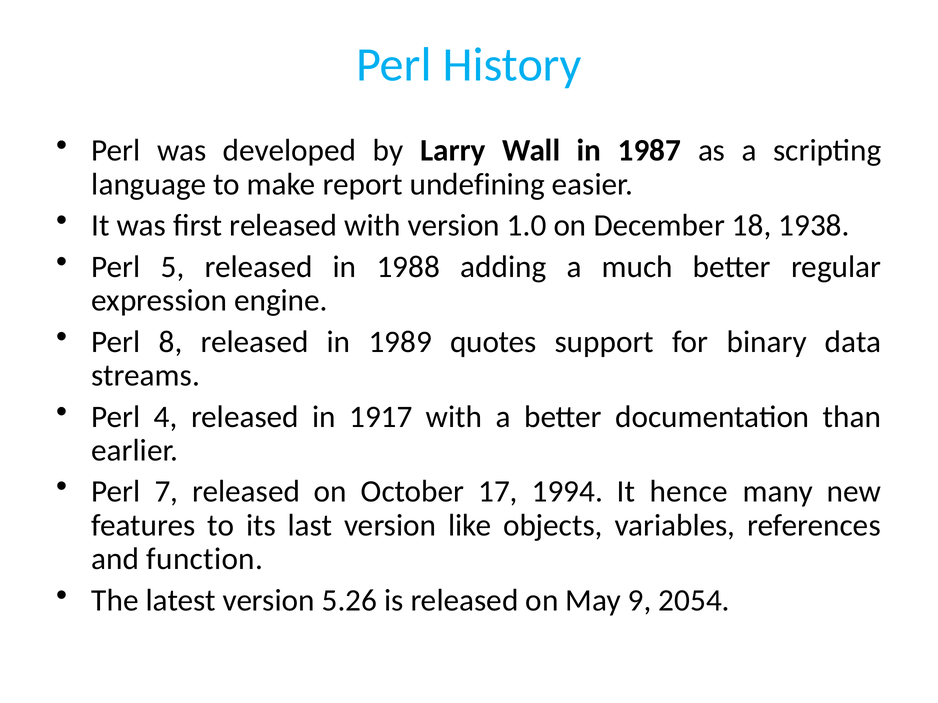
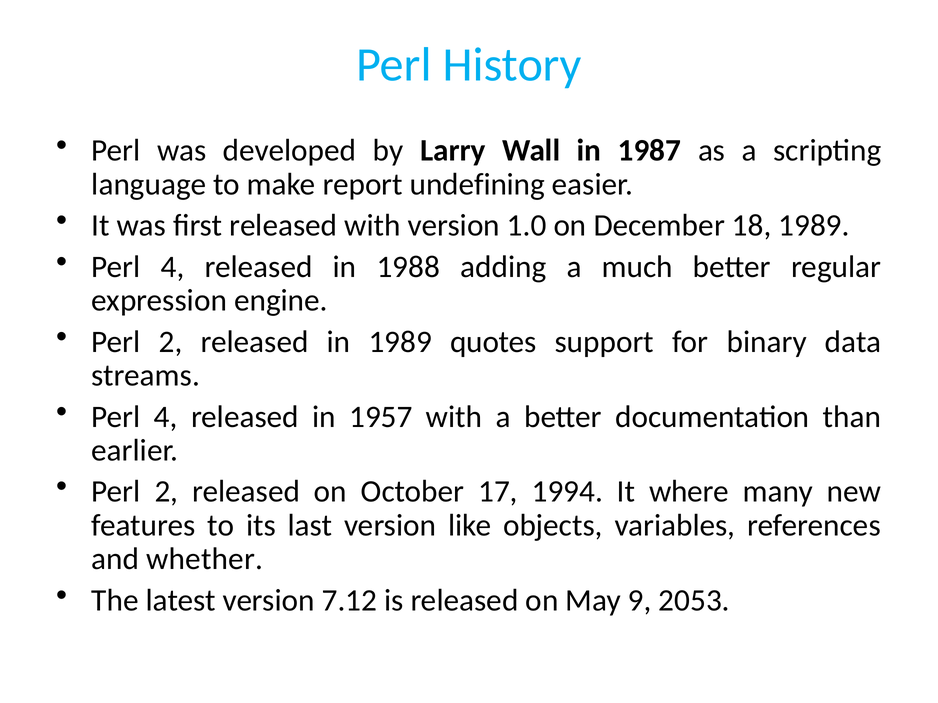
18 1938: 1938 -> 1989
5 at (173, 267): 5 -> 4
8 at (171, 342): 8 -> 2
1917: 1917 -> 1957
7 at (166, 492): 7 -> 2
hence: hence -> where
function: function -> whether
5.26: 5.26 -> 7.12
2054: 2054 -> 2053
